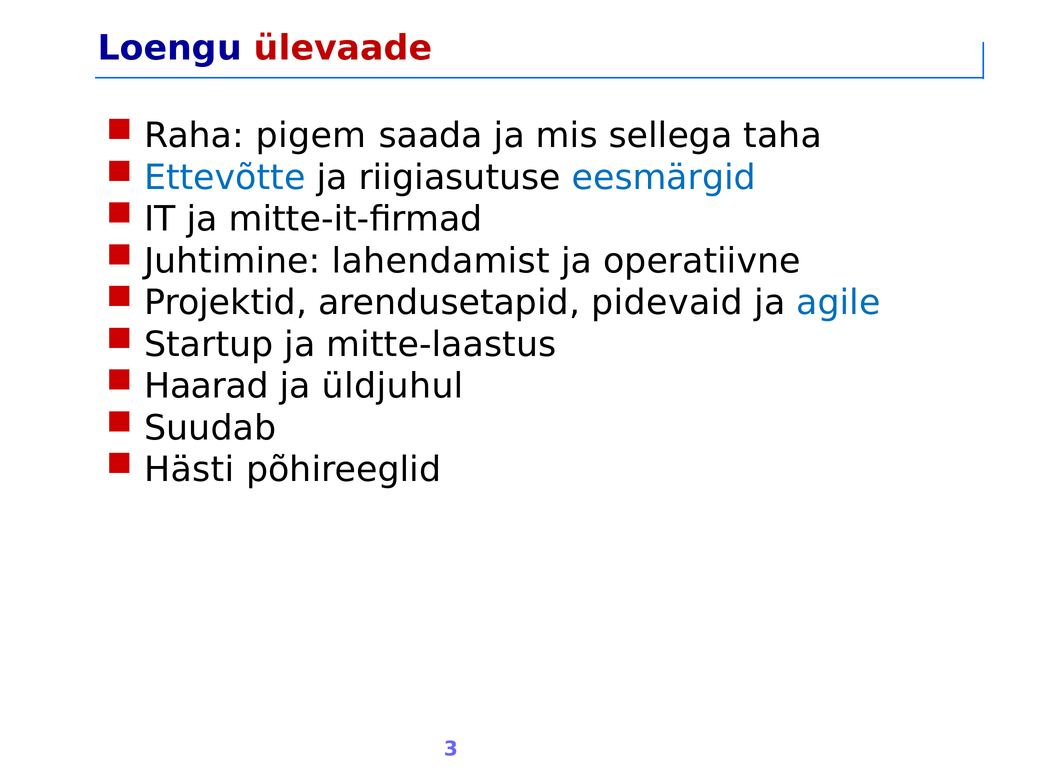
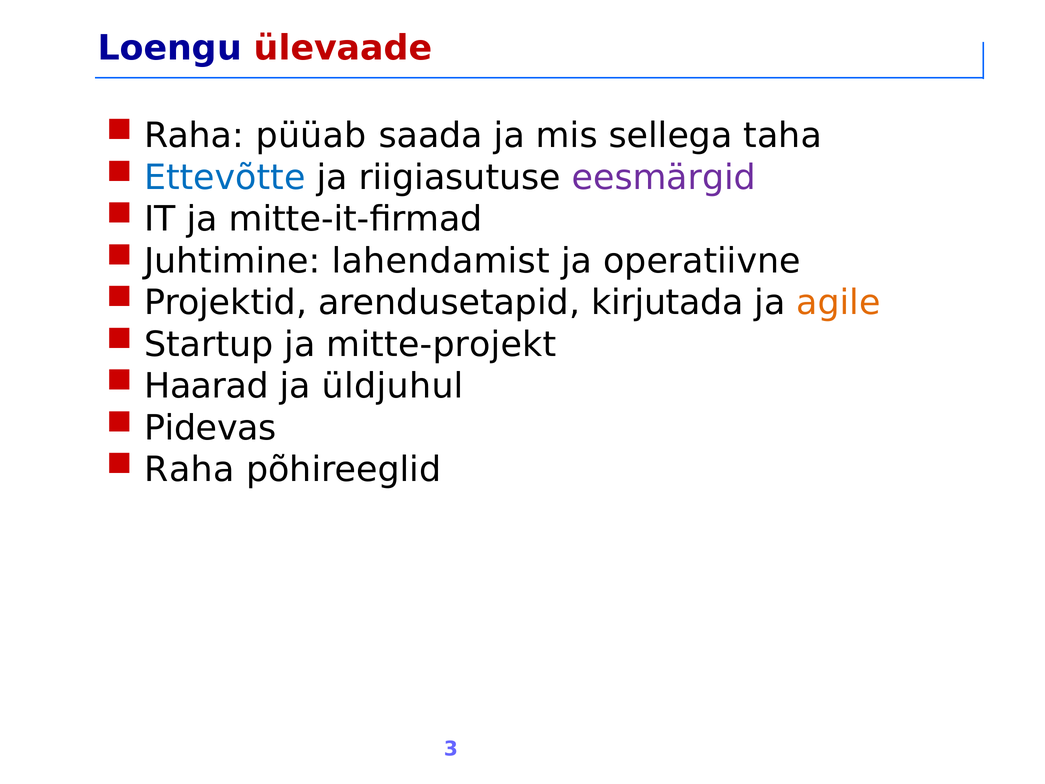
pigem: pigem -> püüab
eesmärgid colour: blue -> purple
pidevaid: pidevaid -> kirjutada
agile colour: blue -> orange
mitte-laastus: mitte-laastus -> mitte-projekt
Suudab: Suudab -> Pidevas
Hästi at (189, 470): Hästi -> Raha
